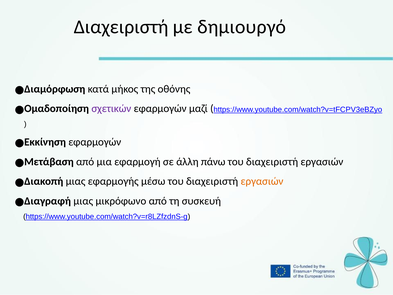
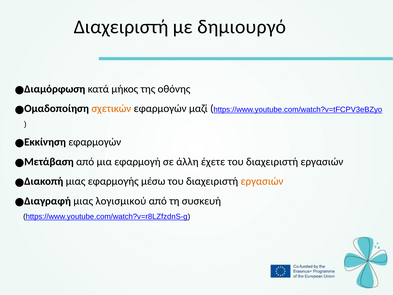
σχετικών colour: purple -> orange
πάνω: πάνω -> έχετε
μικρόφωνο: μικρόφωνο -> λογισμικού
